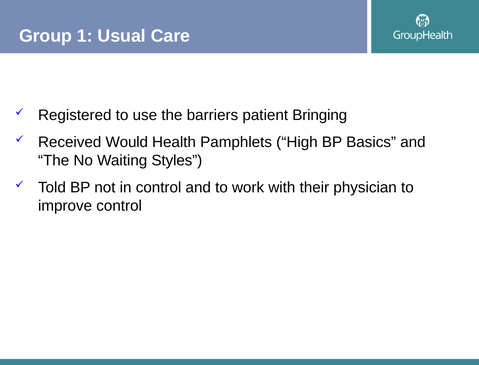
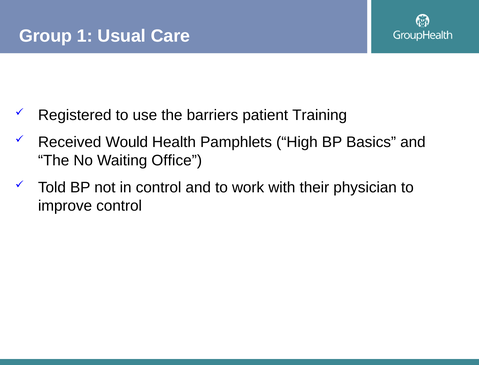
Bringing: Bringing -> Training
Styles: Styles -> Office
